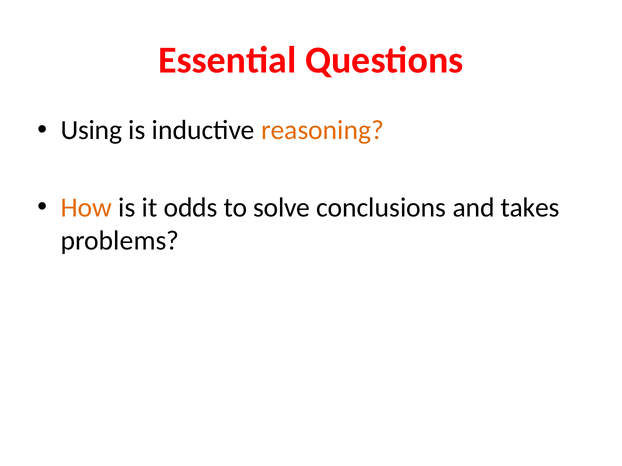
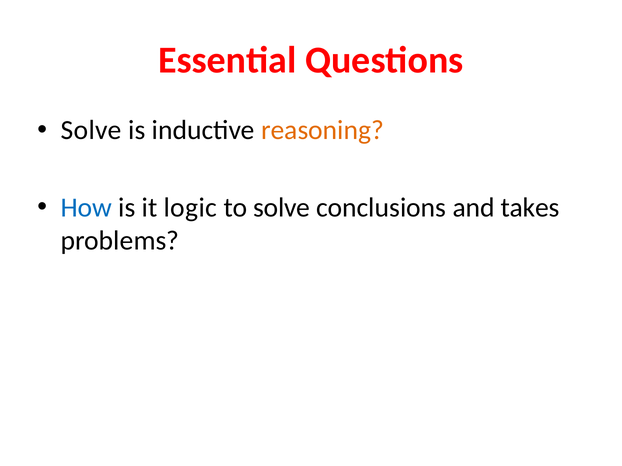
Using at (91, 130): Using -> Solve
How colour: orange -> blue
odds: odds -> logic
